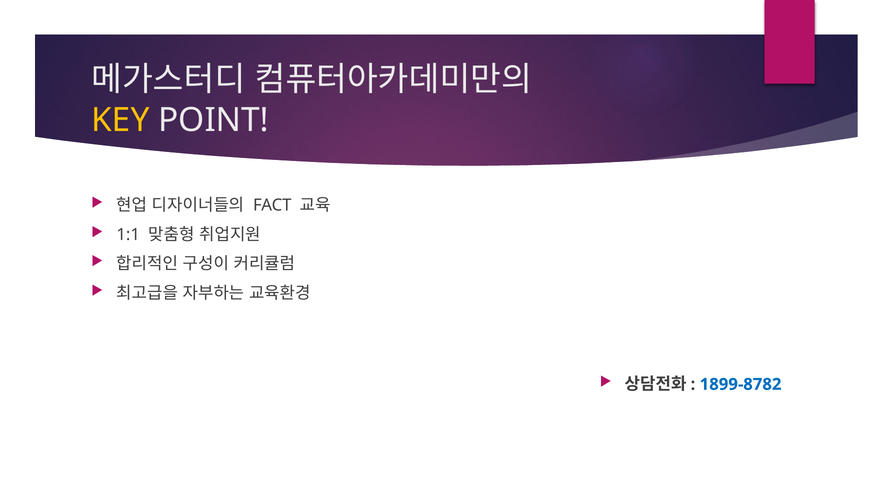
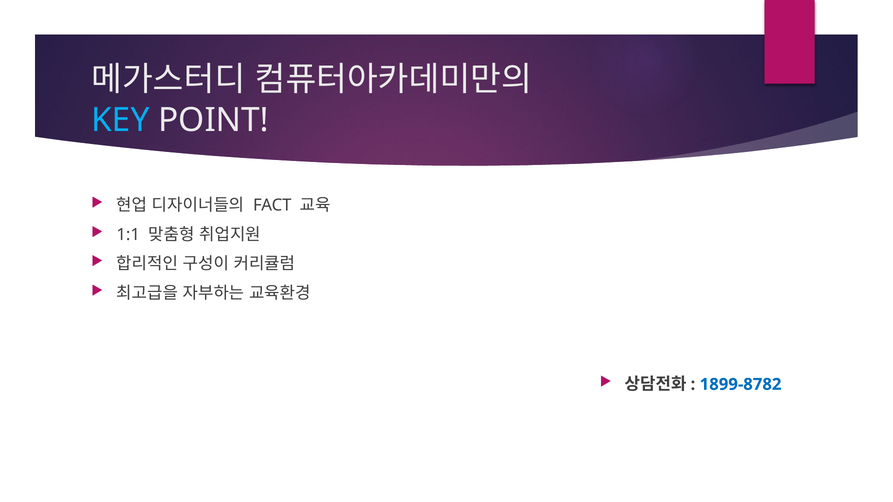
KEY colour: yellow -> light blue
